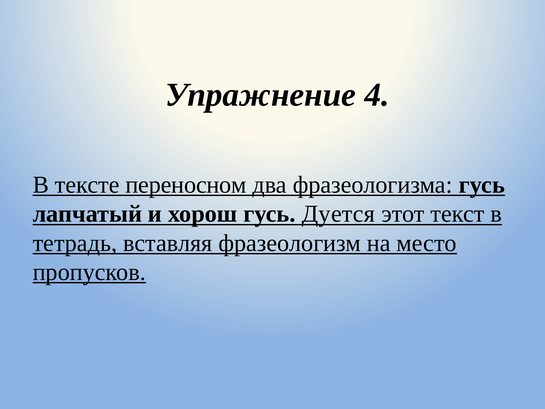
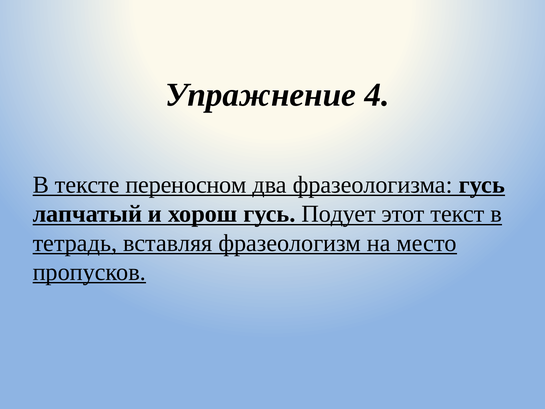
Дуется: Дуется -> Подует
